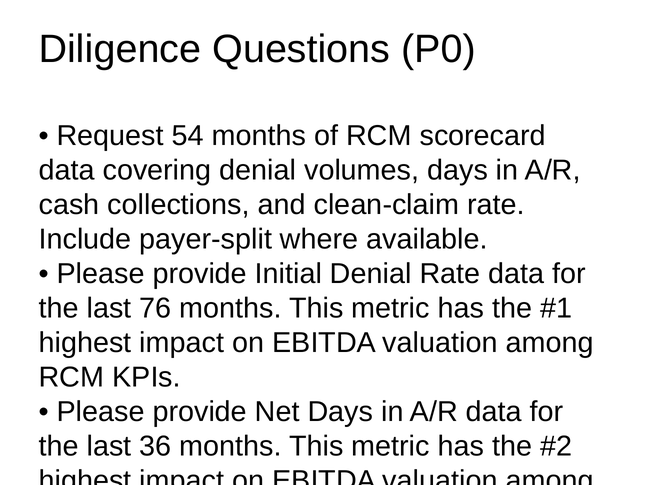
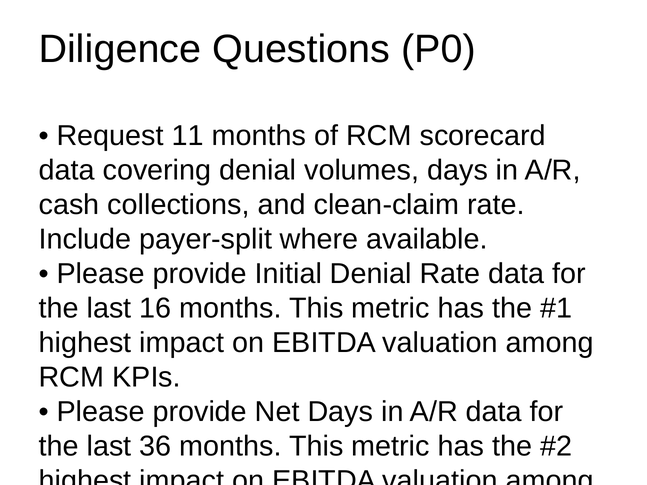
54: 54 -> 11
76: 76 -> 16
